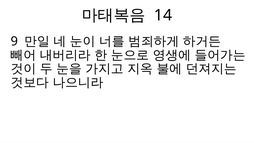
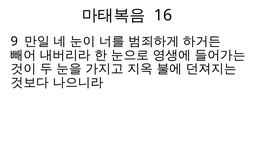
14: 14 -> 16
